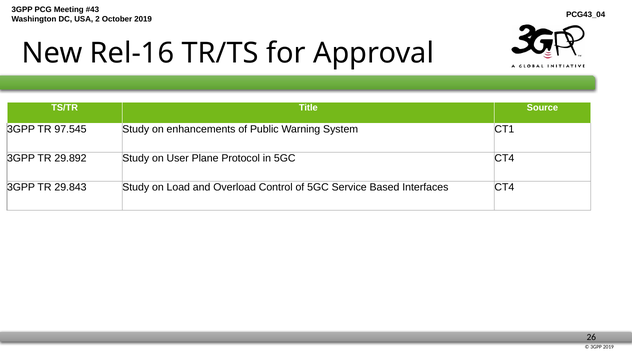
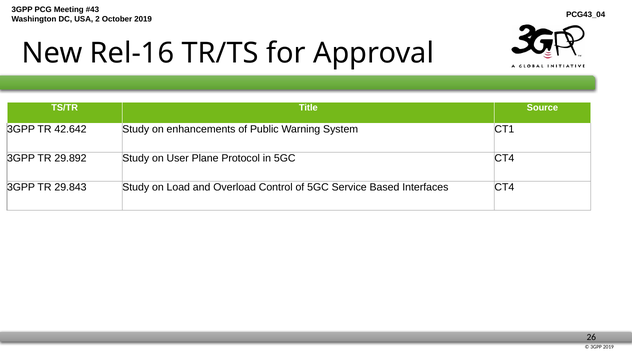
97.545: 97.545 -> 42.642
